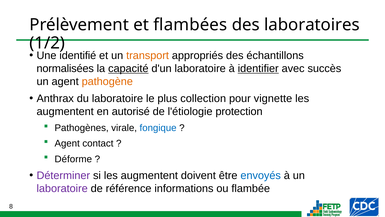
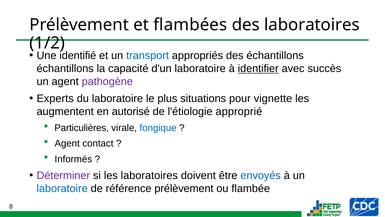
transport colour: orange -> blue
normalisées at (65, 68): normalisées -> échantillons
capacité underline: present -> none
pathogène colour: orange -> purple
Anthrax: Anthrax -> Experts
collection: collection -> situations
protection: protection -> approprié
Pathogènes: Pathogènes -> Particulières
Déforme: Déforme -> Informés
si les augmentent: augmentent -> laboratoires
laboratoire at (62, 188) colour: purple -> blue
référence informations: informations -> prélèvement
